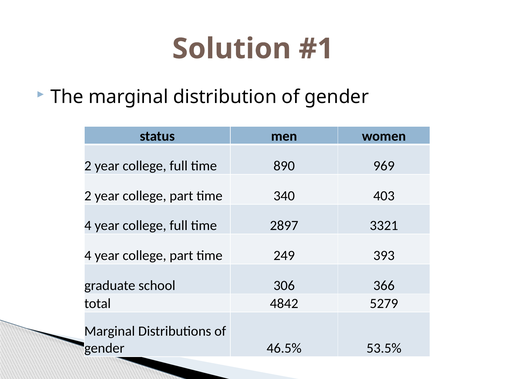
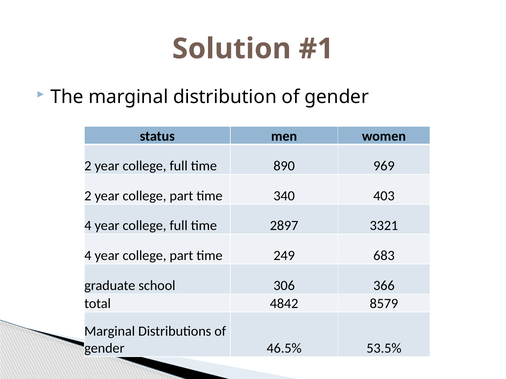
393: 393 -> 683
5279: 5279 -> 8579
